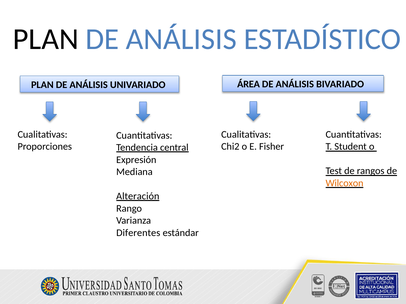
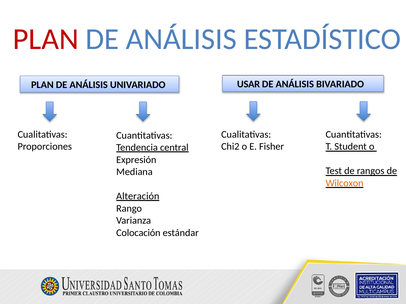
PLAN at (46, 39) colour: black -> red
ÁREA: ÁREA -> USAR
Diferentes: Diferentes -> Colocación
